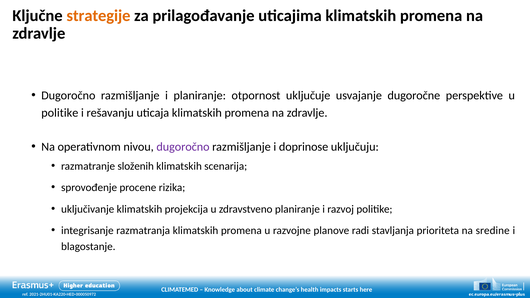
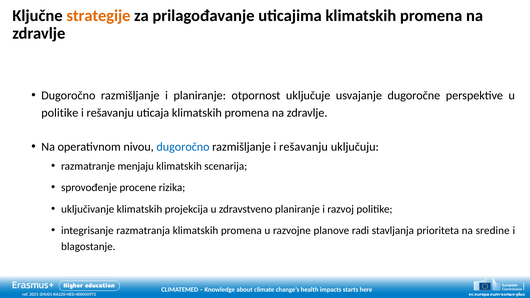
dugoročno at (183, 147) colour: purple -> blue
razmišljanje i doprinose: doprinose -> rešavanju
složenih: složenih -> menjaju
